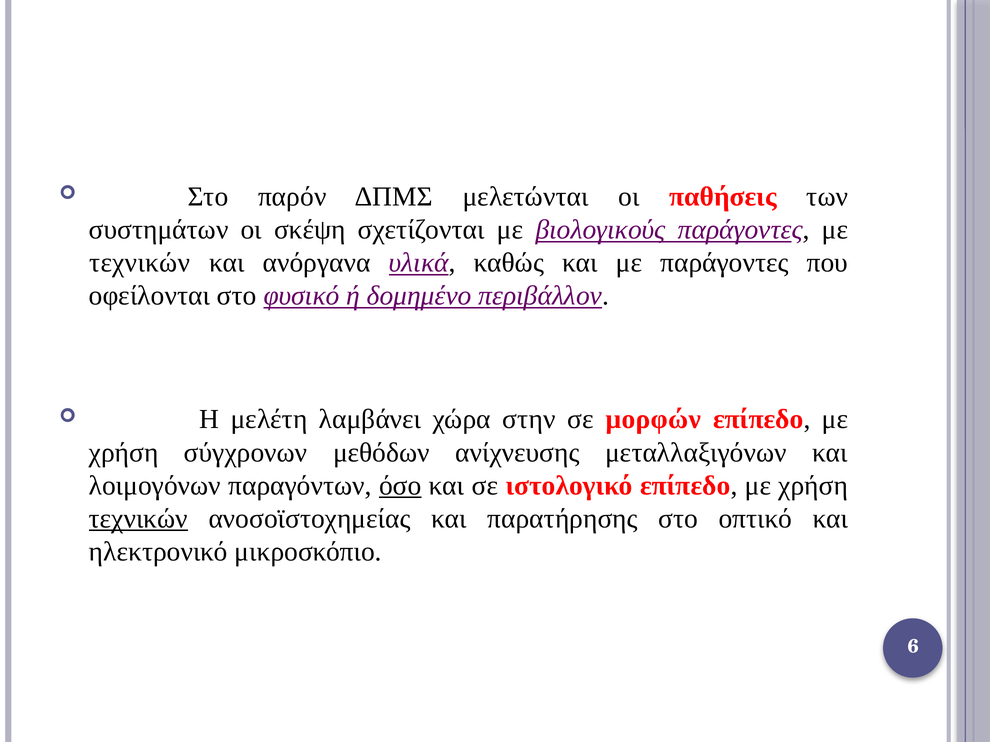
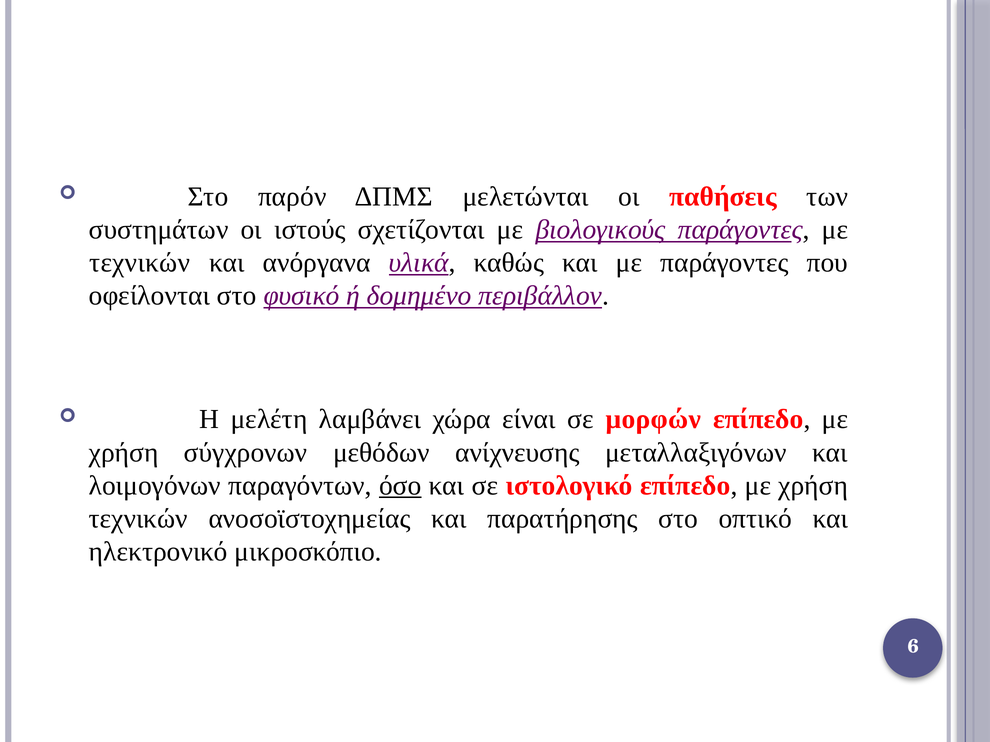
σκέψη: σκέψη -> ιστούς
στην: στην -> είναι
τεχνικών at (138, 519) underline: present -> none
